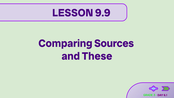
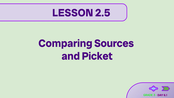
9.9: 9.9 -> 2.5
These: These -> Picket
